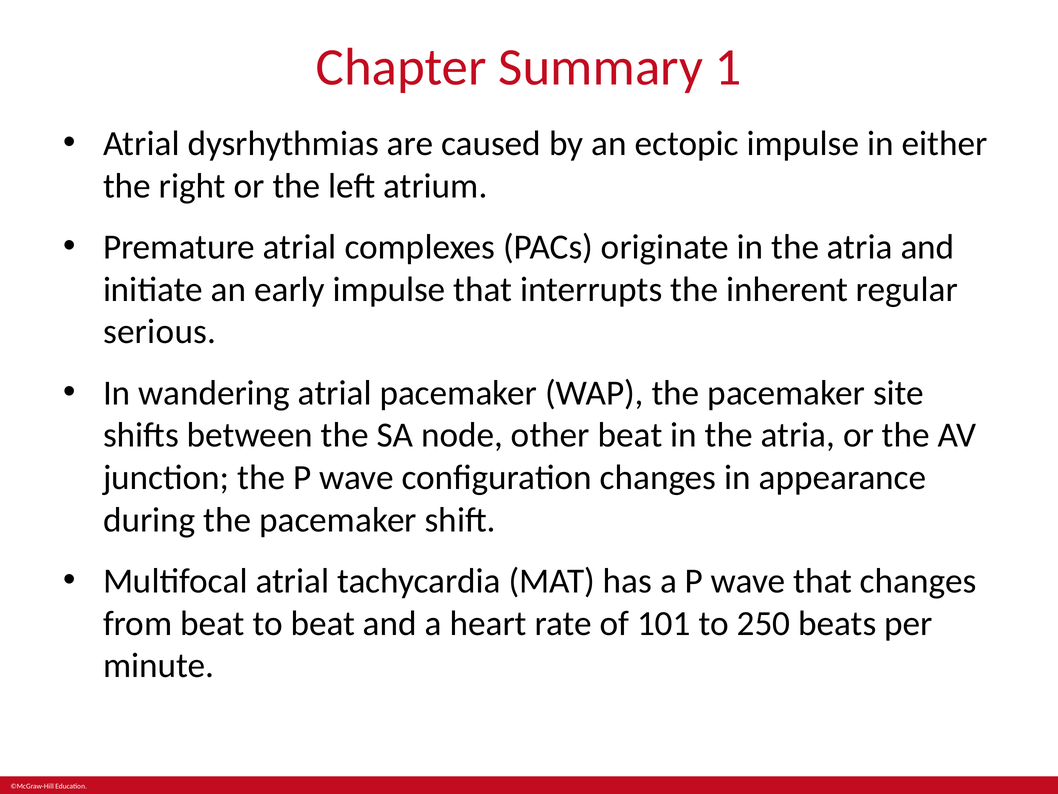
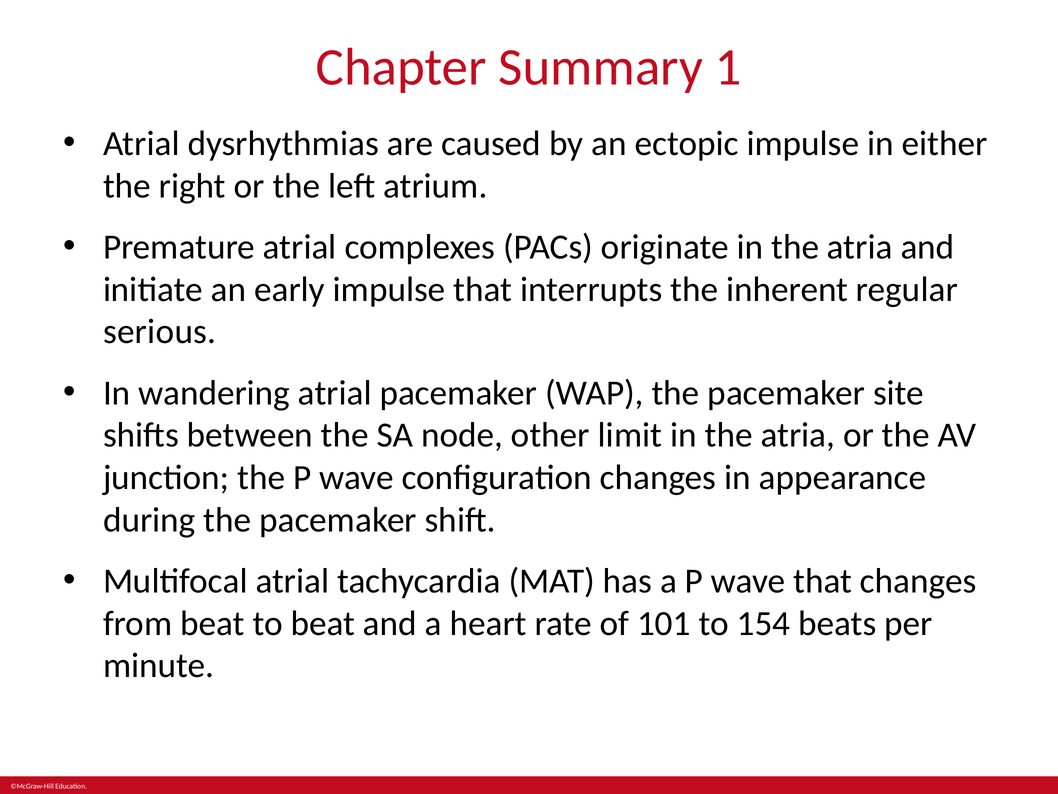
other beat: beat -> limit
250: 250 -> 154
